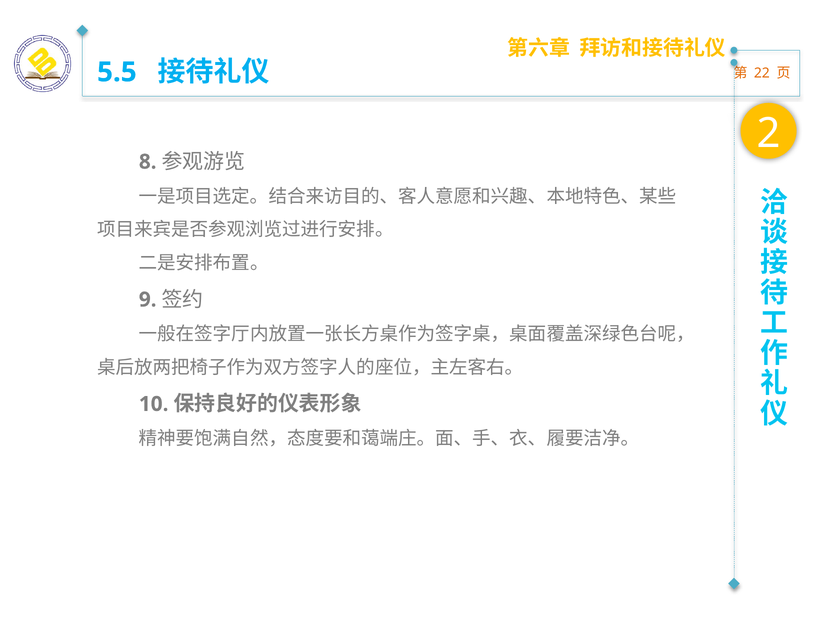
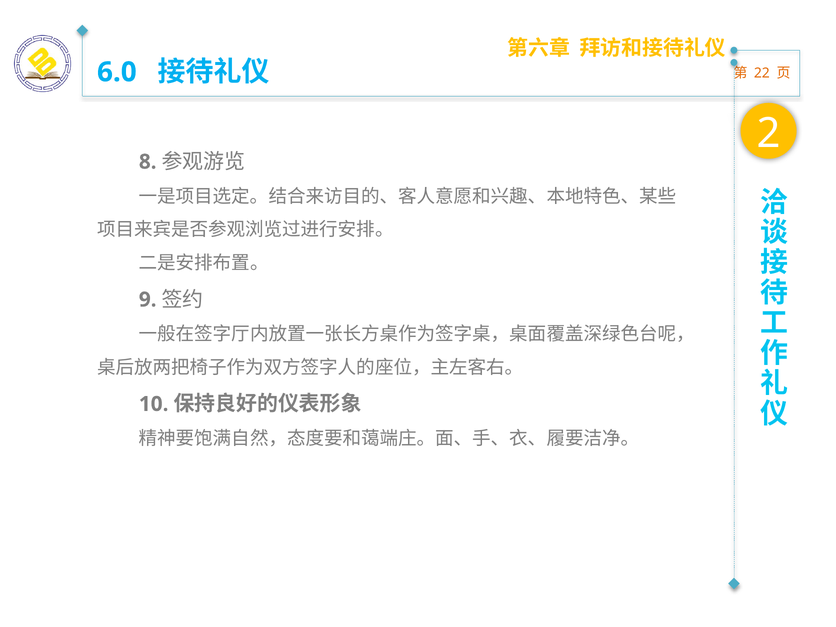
5.5: 5.5 -> 6.0
